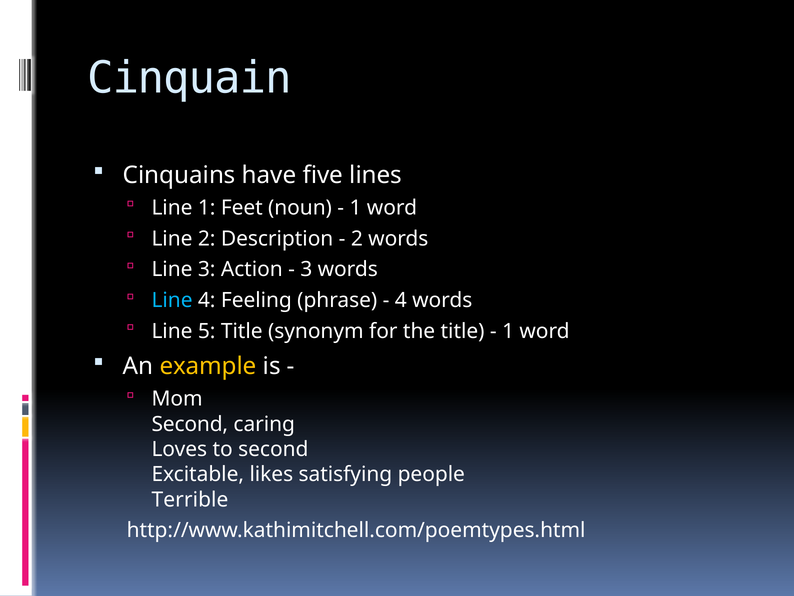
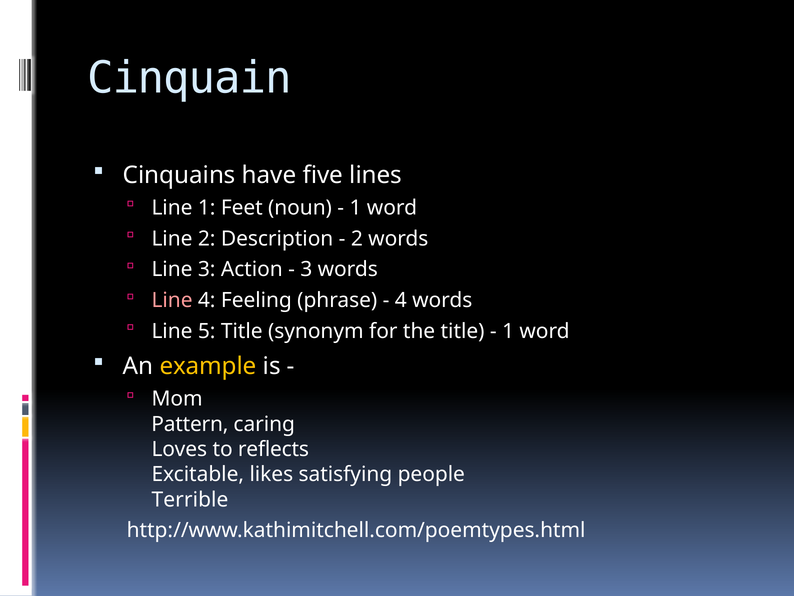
Line at (172, 300) colour: light blue -> pink
Second at (190, 424): Second -> Pattern
to second: second -> reflects
